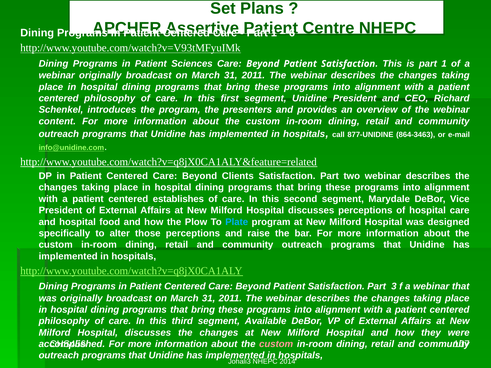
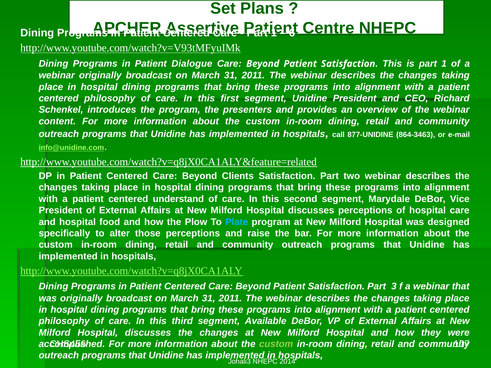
Sciences: Sciences -> Dialogue
establishes: establishes -> understand
custom at (276, 344) colour: pink -> light green
